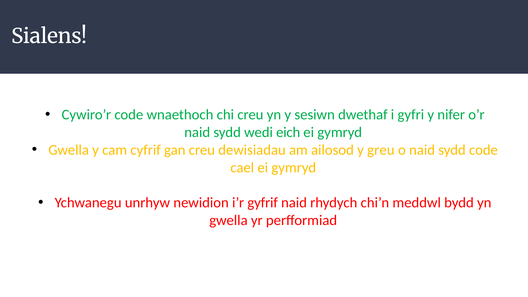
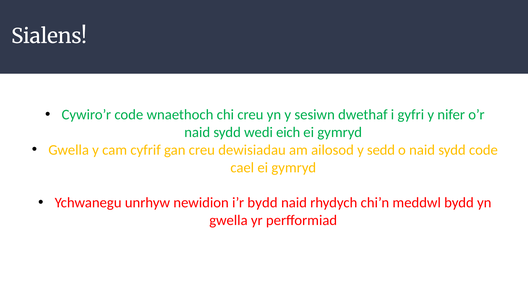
greu: greu -> sedd
i’r gyfrif: gyfrif -> bydd
